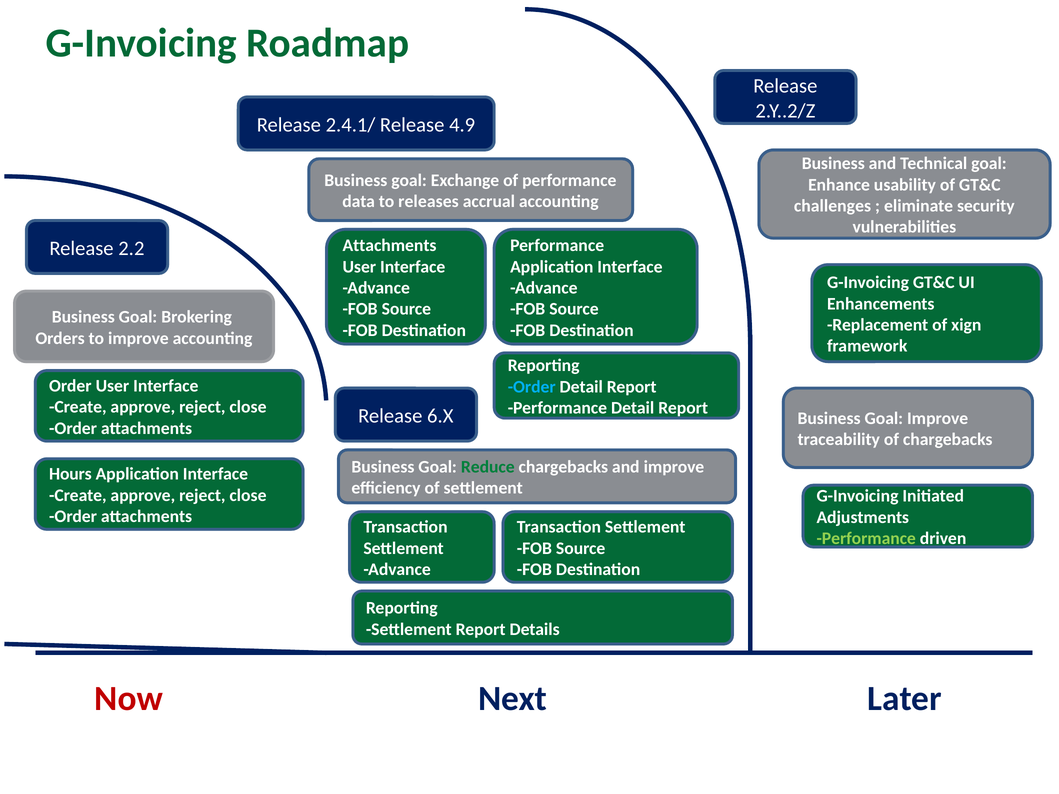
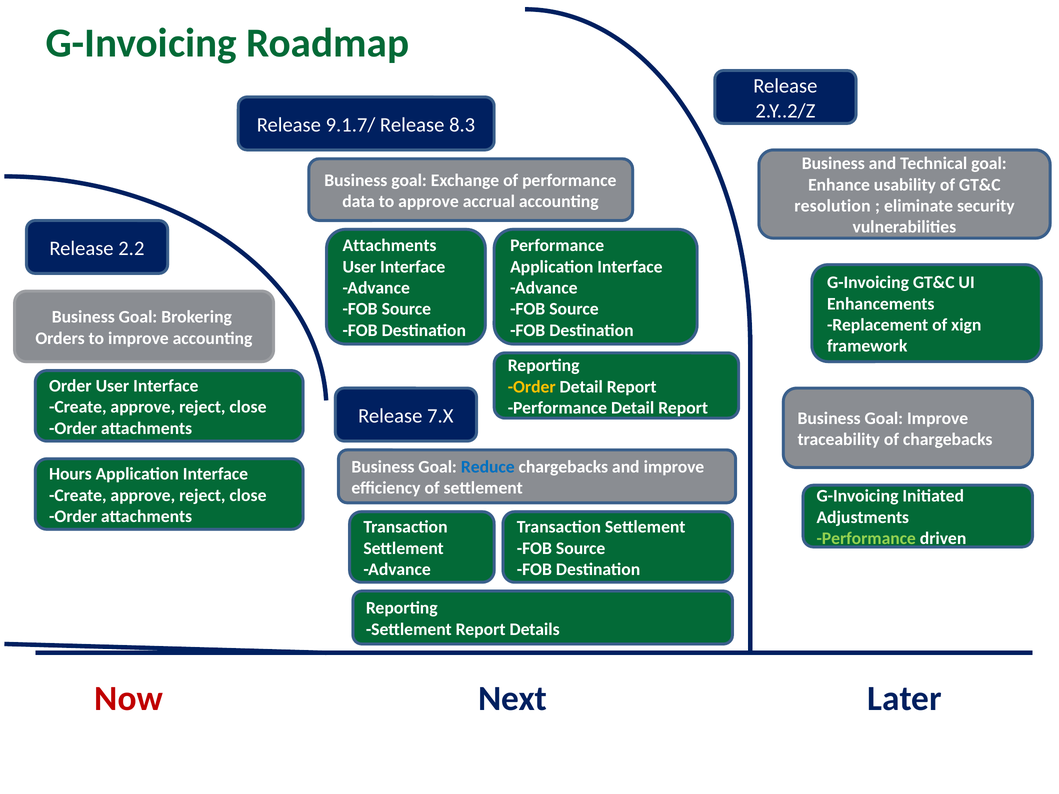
2.4.1/: 2.4.1/ -> 9.1.7/
4.9: 4.9 -> 8.3
to releases: releases -> approve
challenges: challenges -> resolution
Order at (532, 387) colour: light blue -> yellow
6.X: 6.X -> 7.X
Reduce colour: green -> blue
